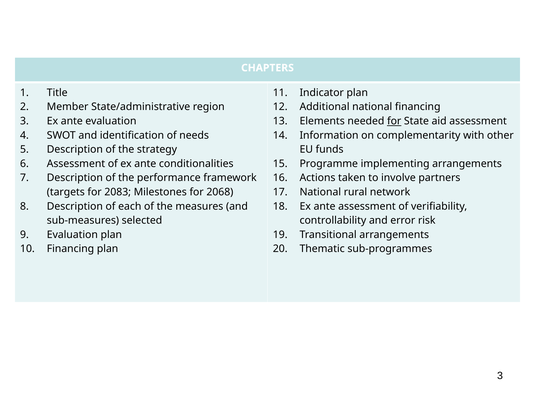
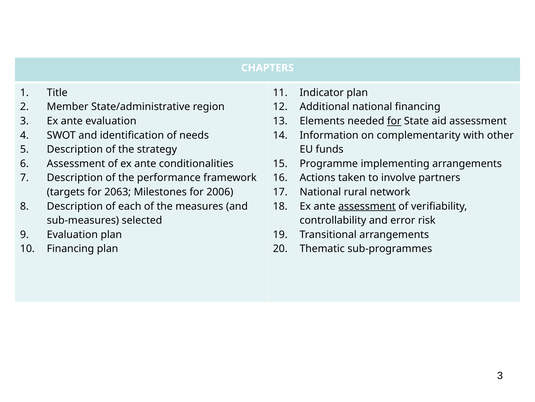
2083: 2083 -> 2063
2068: 2068 -> 2006
assessment at (367, 206) underline: none -> present
